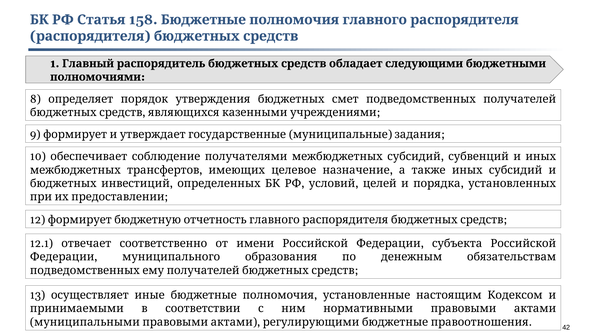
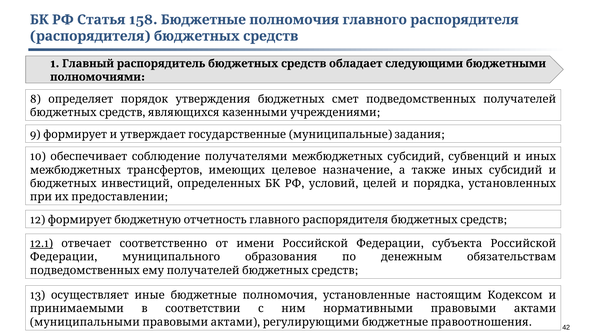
12.1 underline: none -> present
